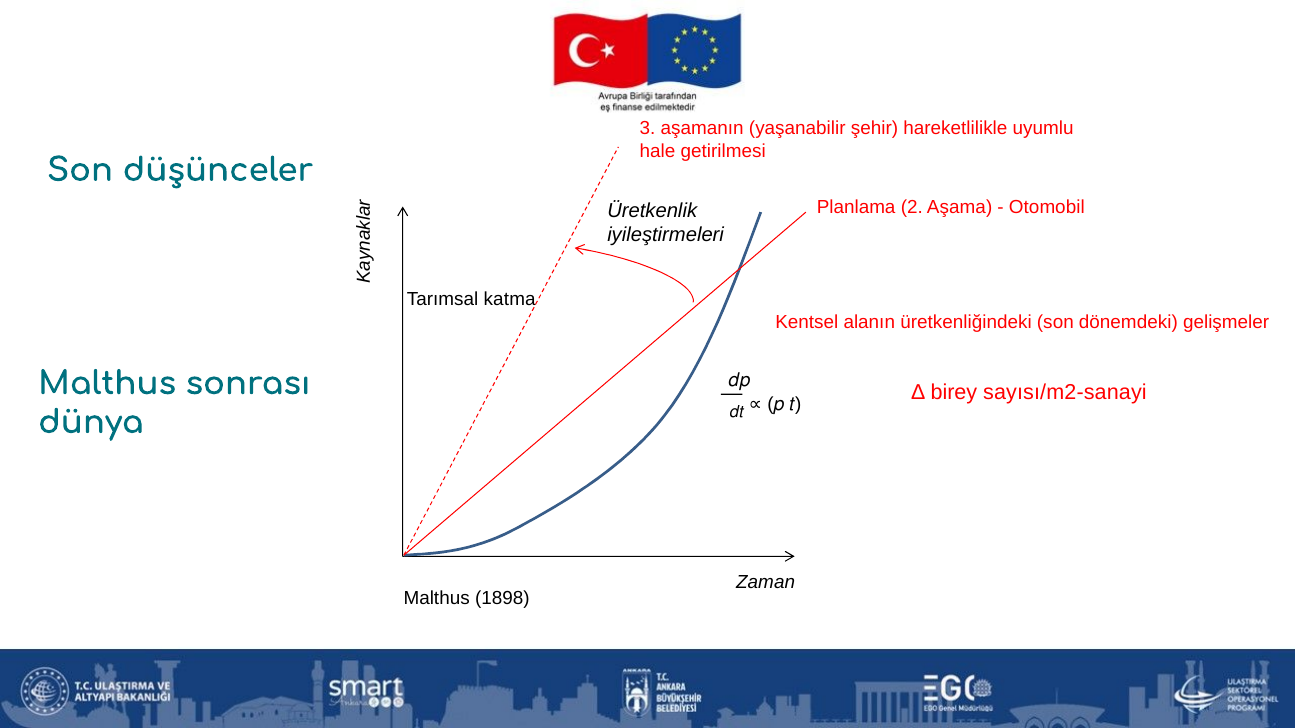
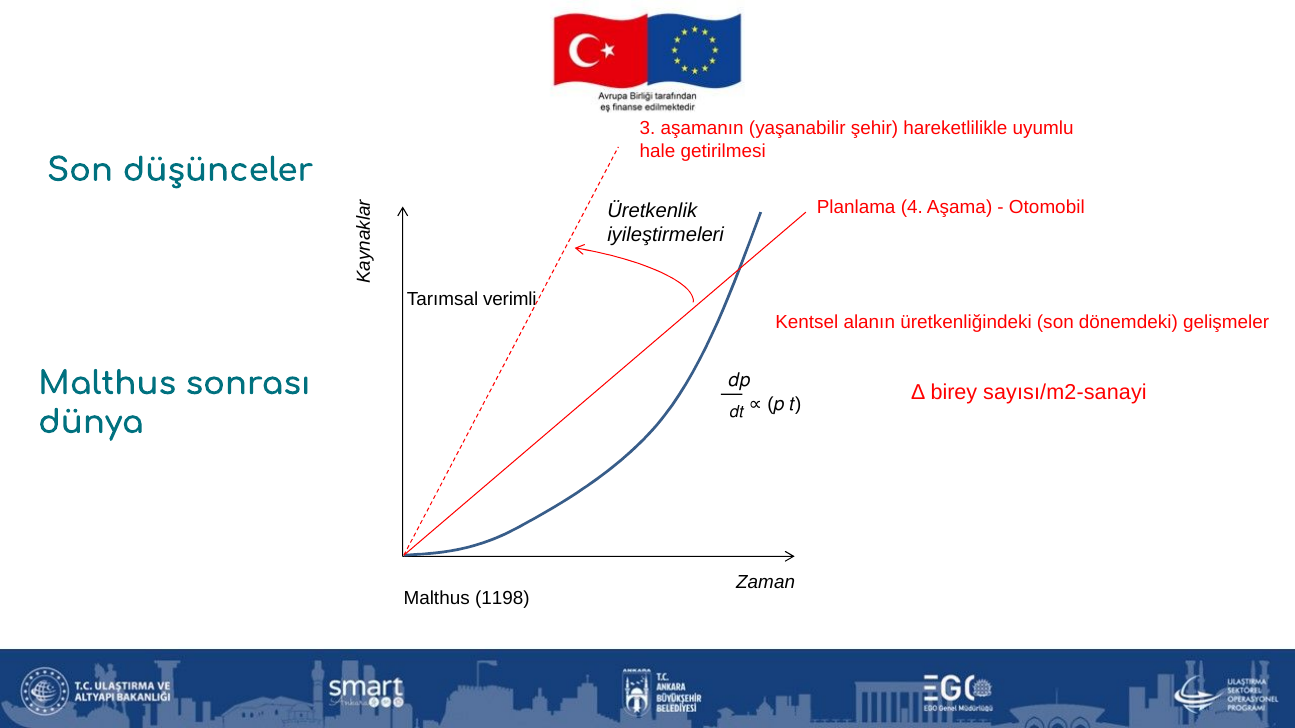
2: 2 -> 4
katma: katma -> verimli
1898: 1898 -> 1198
